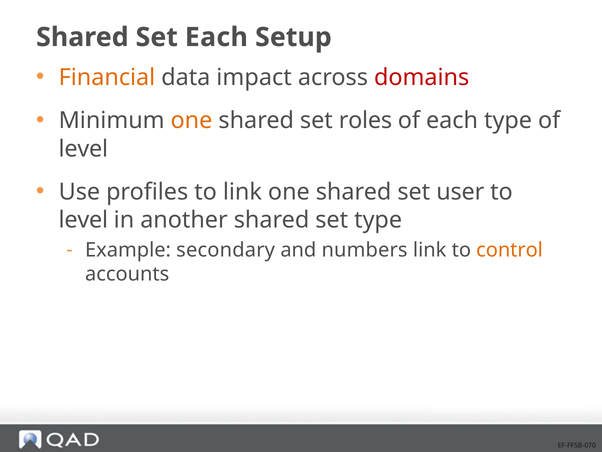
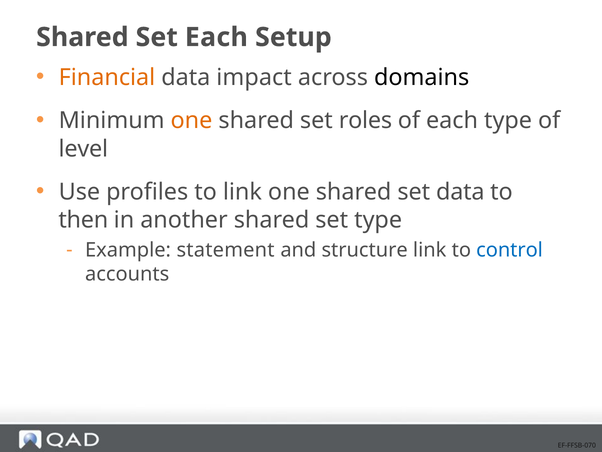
domains colour: red -> black
set user: user -> data
level at (83, 220): level -> then
secondary: secondary -> statement
numbers: numbers -> structure
control colour: orange -> blue
